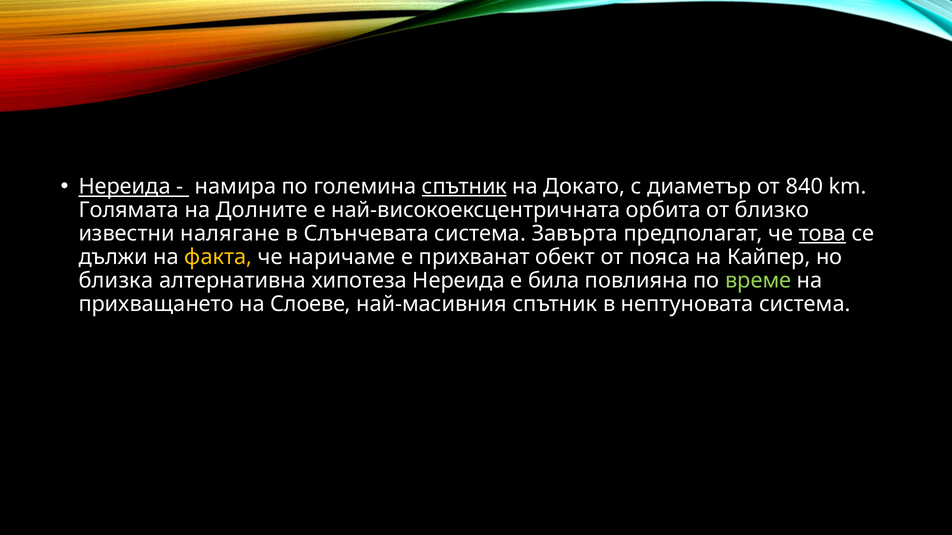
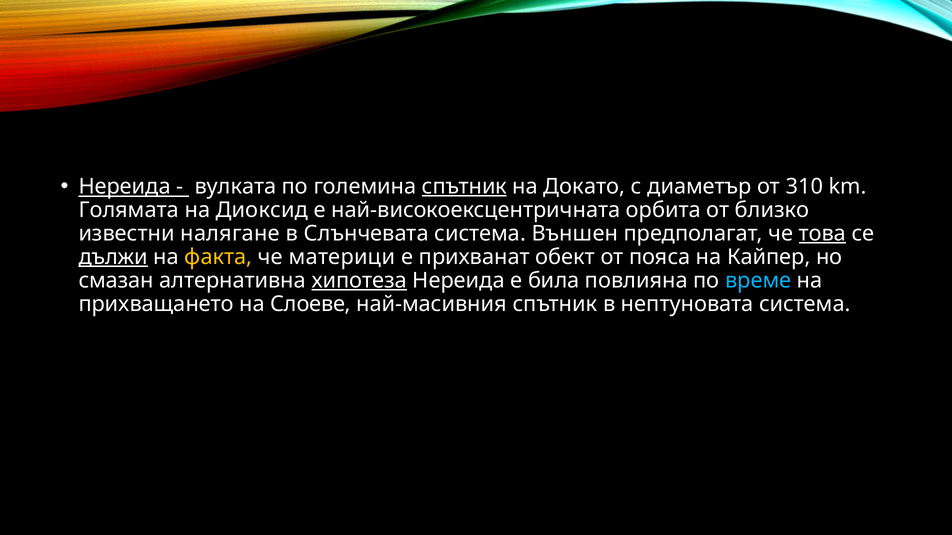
намира: намира -> вулката
840: 840 -> 310
Долните: Долните -> Диоксид
Завърта: Завърта -> Външен
дължи underline: none -> present
наричаме: наричаме -> материци
близка: близка -> смазан
хипотеза underline: none -> present
време colour: light green -> light blue
